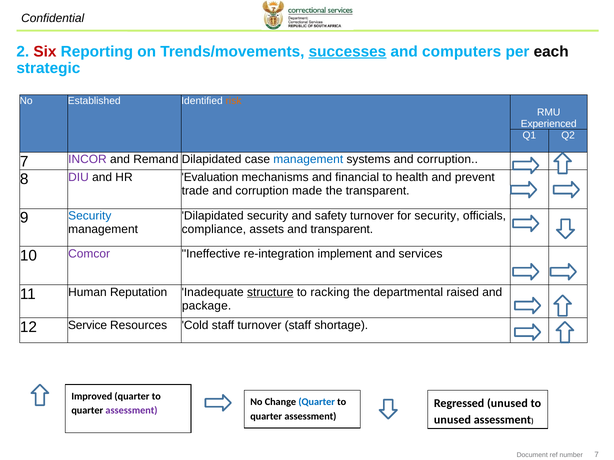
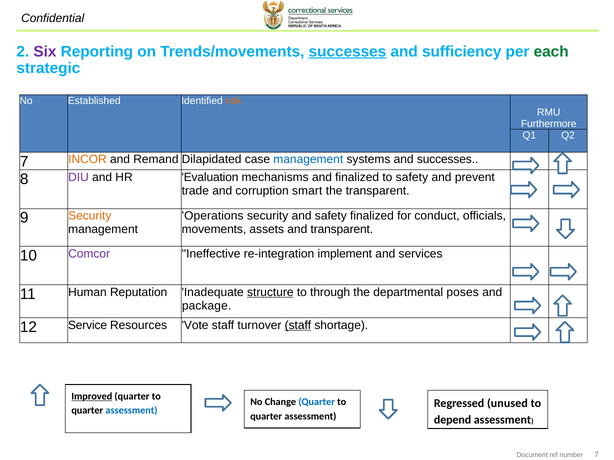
Six colour: red -> purple
computers: computers -> sufficiency
each colour: black -> green
Experienced: Experienced -> Furthermore
INCOR colour: purple -> orange
systems and corruption: corruption -> successes
and financial: financial -> finalized
to health: health -> safety
made: made -> smart
Dilapidated at (213, 216): Dilapidated -> Operations
safety turnover: turnover -> finalized
for security: security -> conduct
Security at (90, 216) colour: blue -> orange
compliance: compliance -> movements
racking: racking -> through
raised: raised -> poses
Cold: Cold -> Vote
staff at (298, 326) underline: none -> present
Improved underline: none -> present
assessment at (131, 411) colour: purple -> blue
unused at (452, 420): unused -> depend
